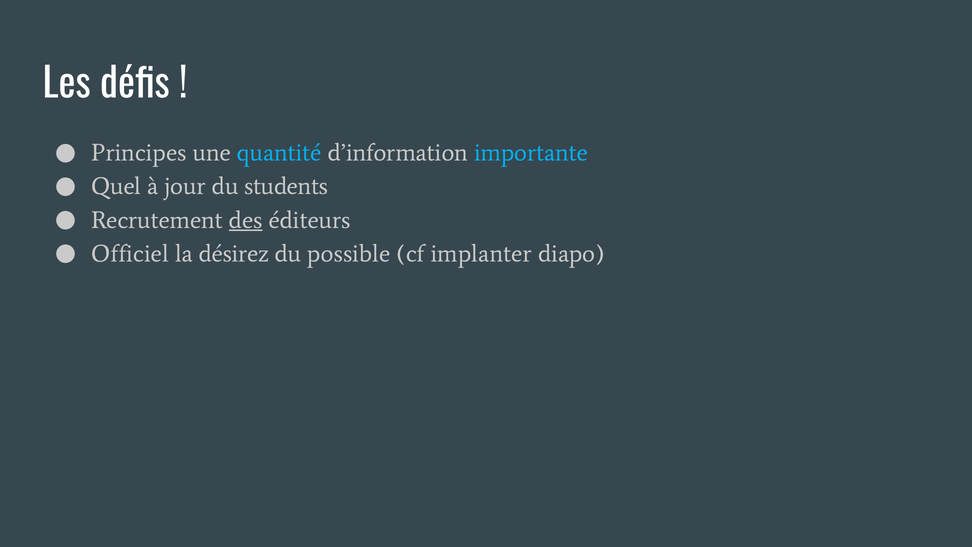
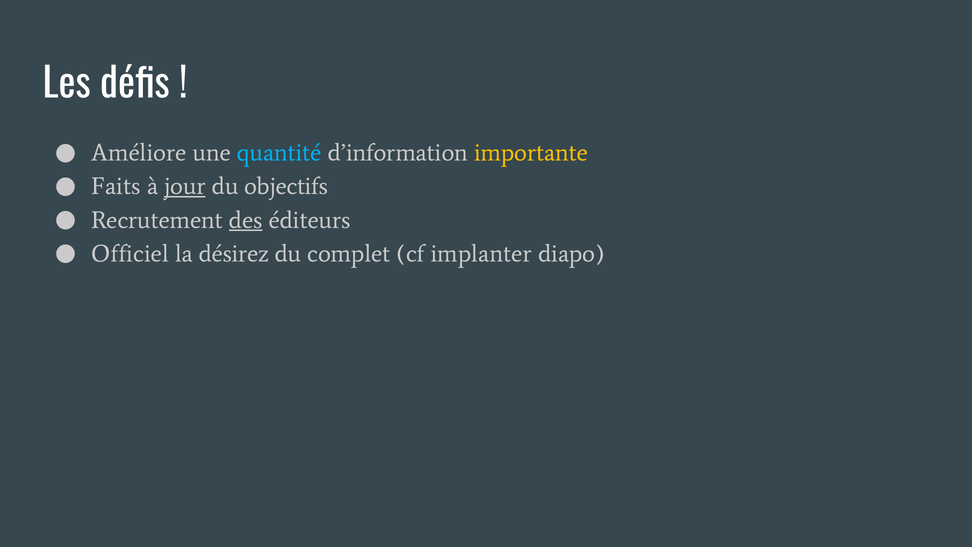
Principes: Principes -> Améliore
importante colour: light blue -> yellow
Quel: Quel -> Faits
jour underline: none -> present
students: students -> objectifs
possible: possible -> complet
